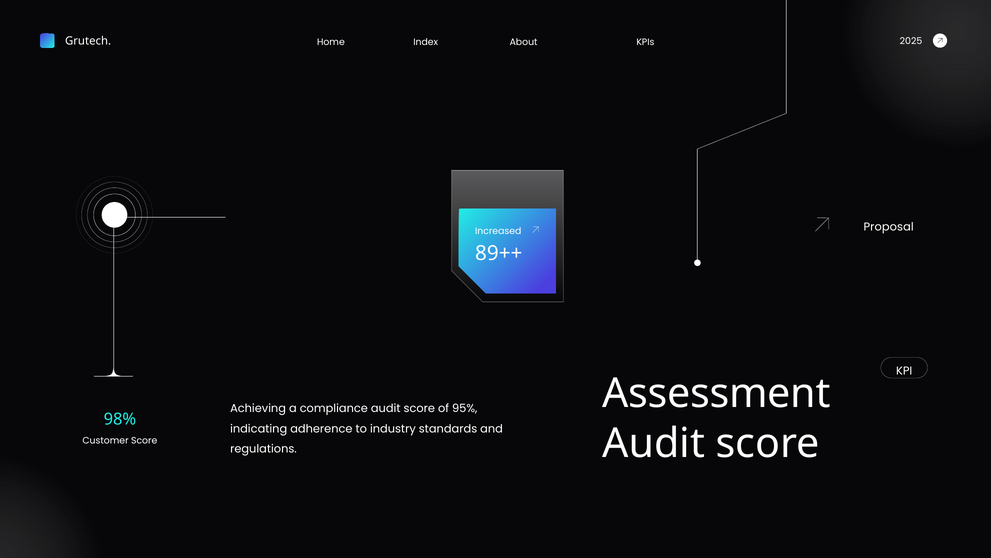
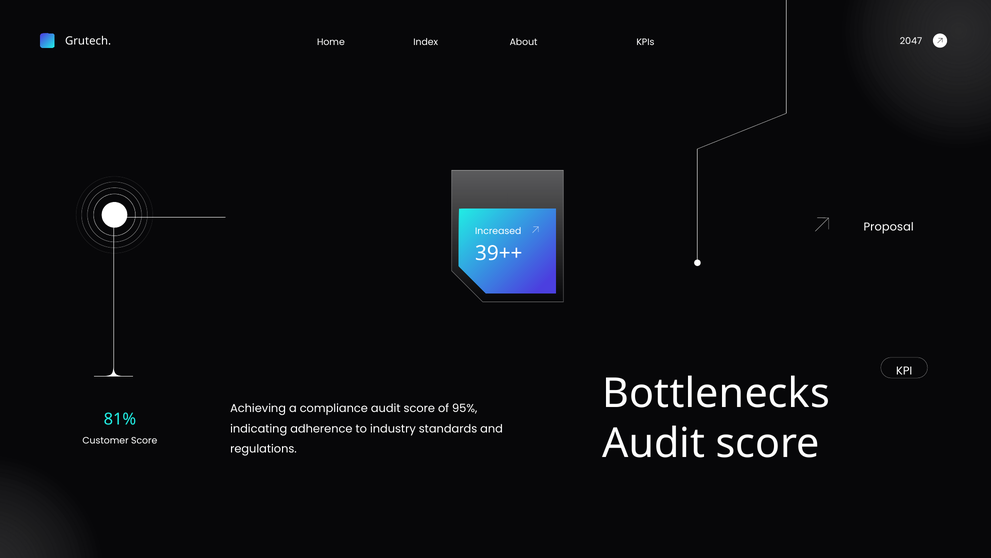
2025: 2025 -> 2047
89++: 89++ -> 39++
Assessment: Assessment -> Bottlenecks
98%: 98% -> 81%
